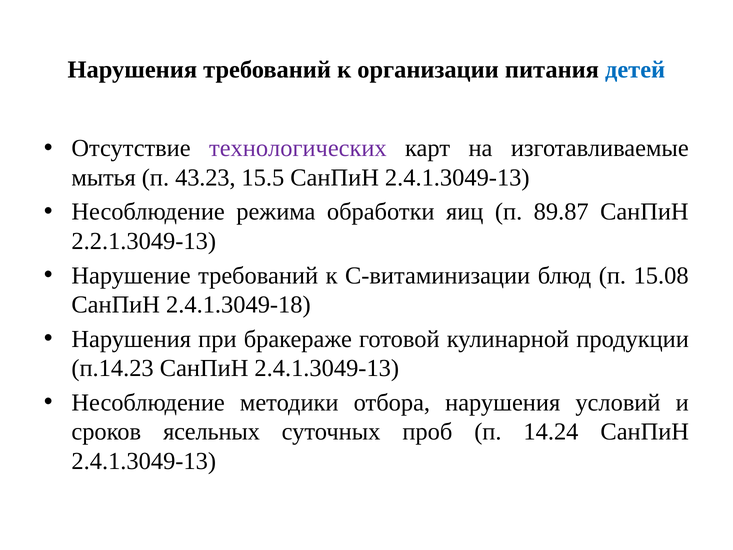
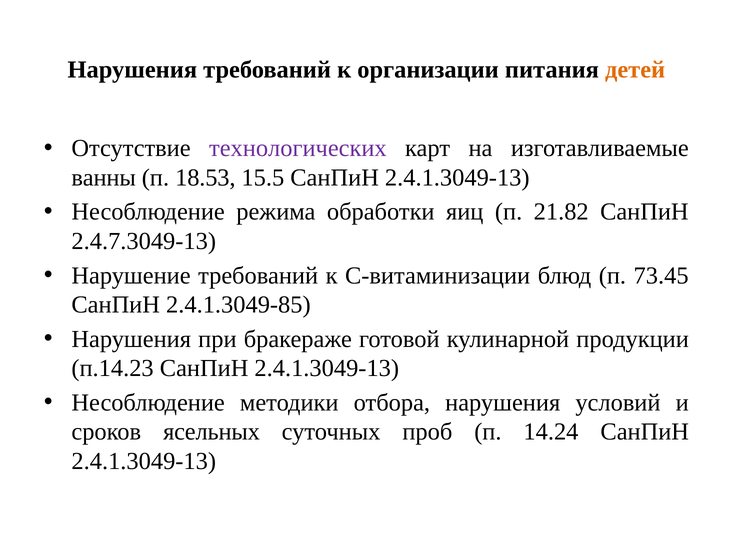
детей colour: blue -> orange
мытья: мытья -> ванны
43.23: 43.23 -> 18.53
89.87: 89.87 -> 21.82
2.2.1.3049-13: 2.2.1.3049-13 -> 2.4.7.3049-13
15.08: 15.08 -> 73.45
2.4.1.3049-18: 2.4.1.3049-18 -> 2.4.1.3049-85
